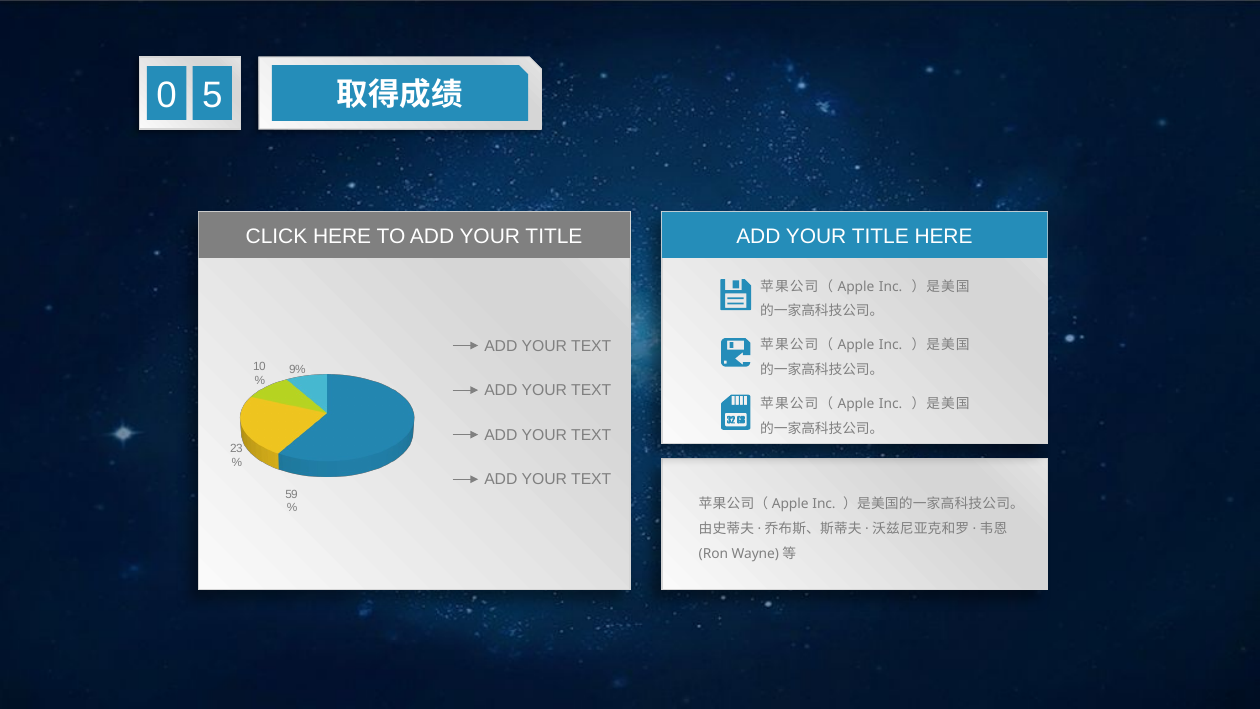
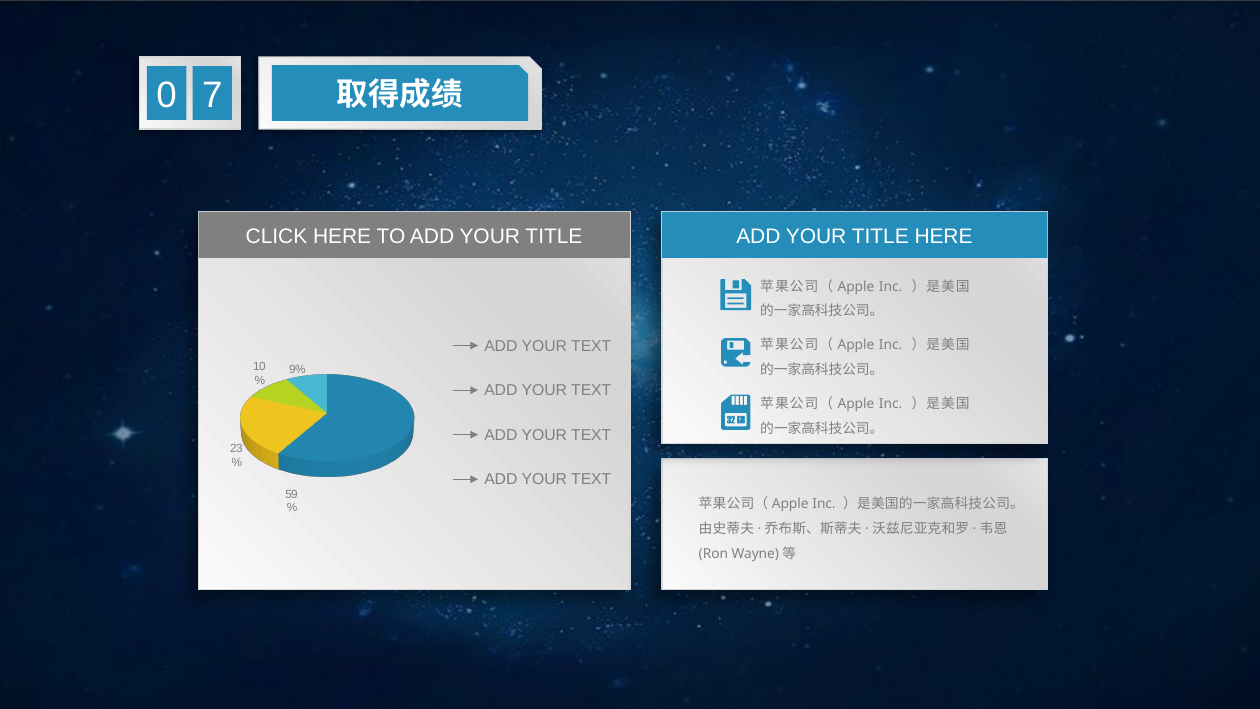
5: 5 -> 7
